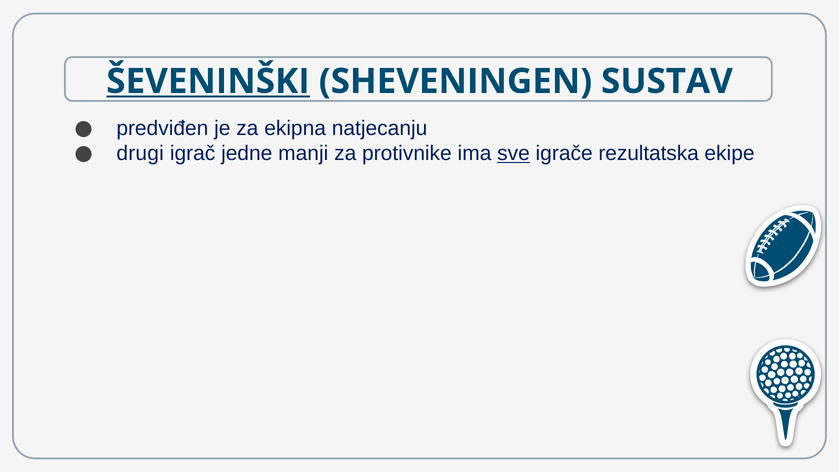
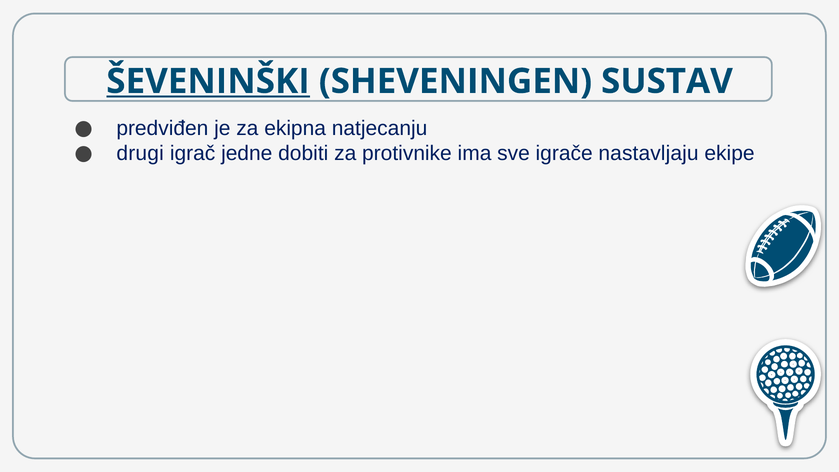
manji: manji -> dobiti
sve underline: present -> none
rezultatska: rezultatska -> nastavljaju
